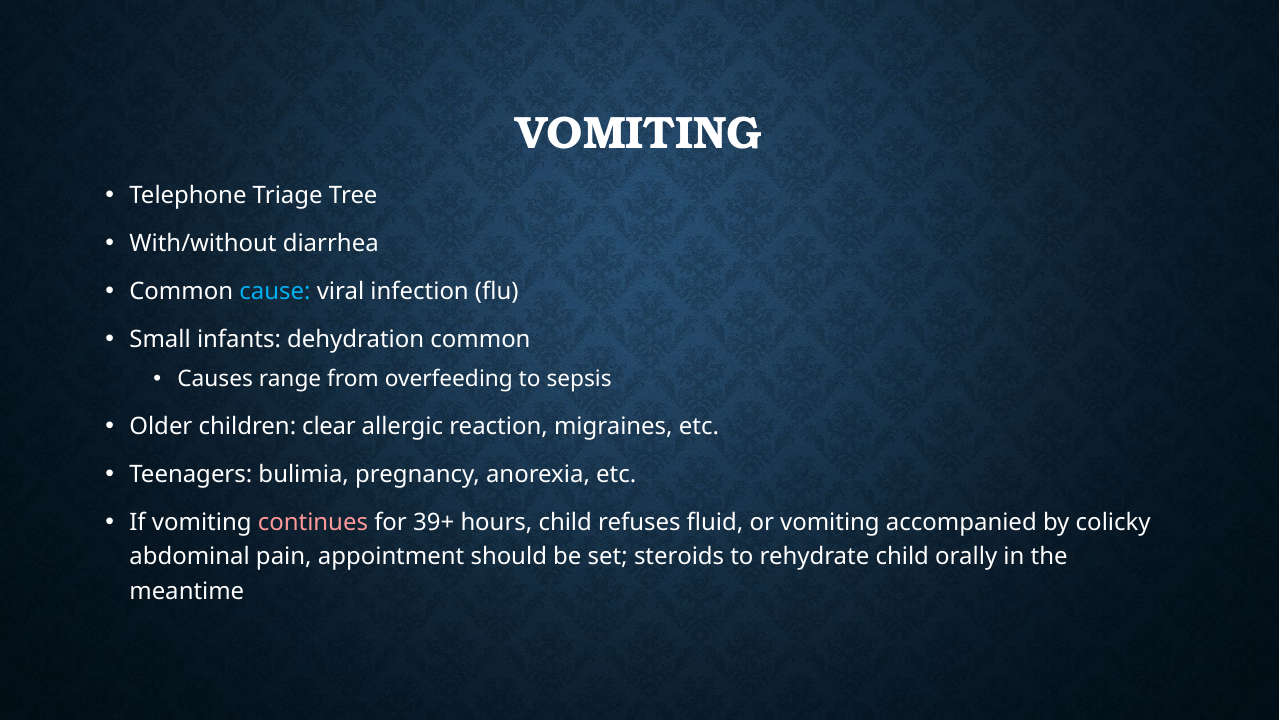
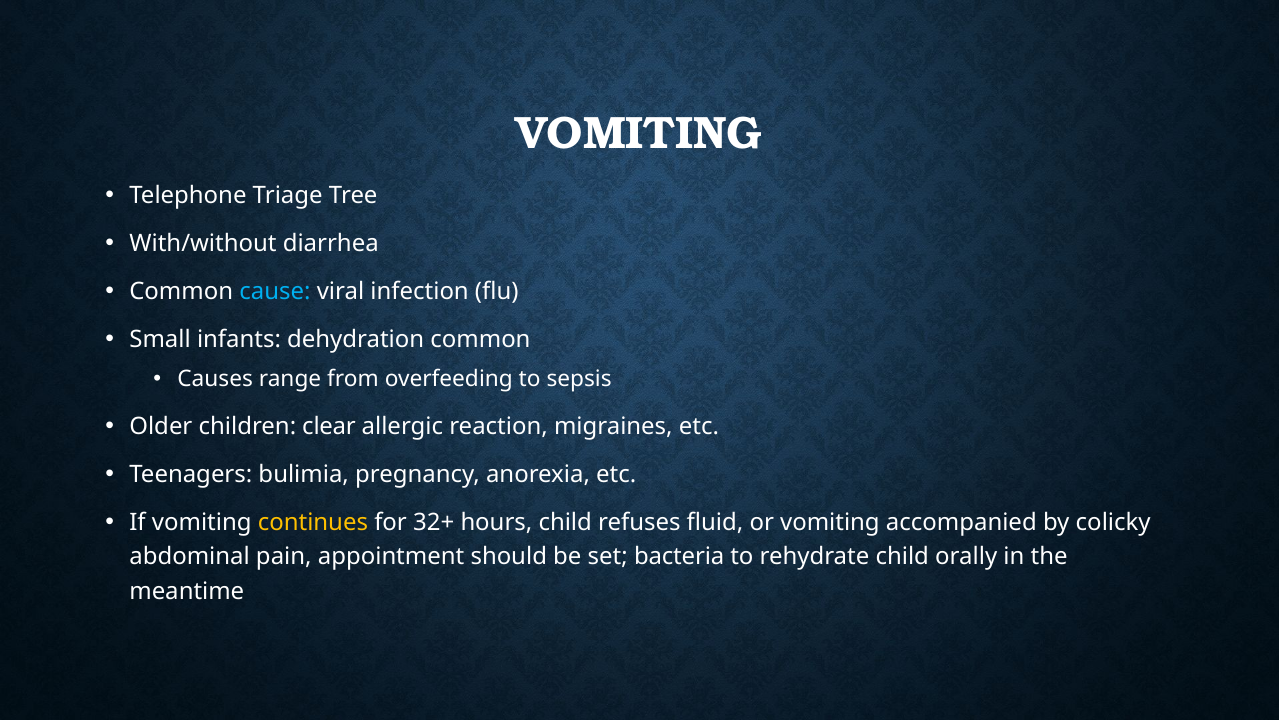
continues colour: pink -> yellow
39+: 39+ -> 32+
steroids: steroids -> bacteria
